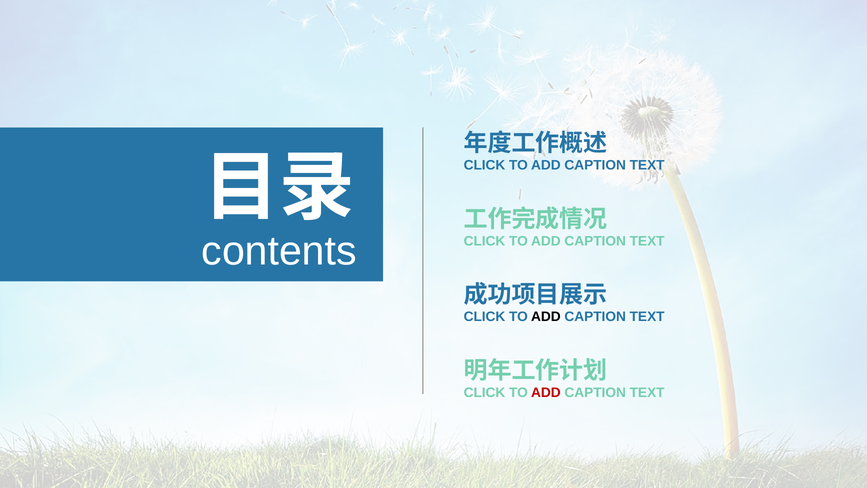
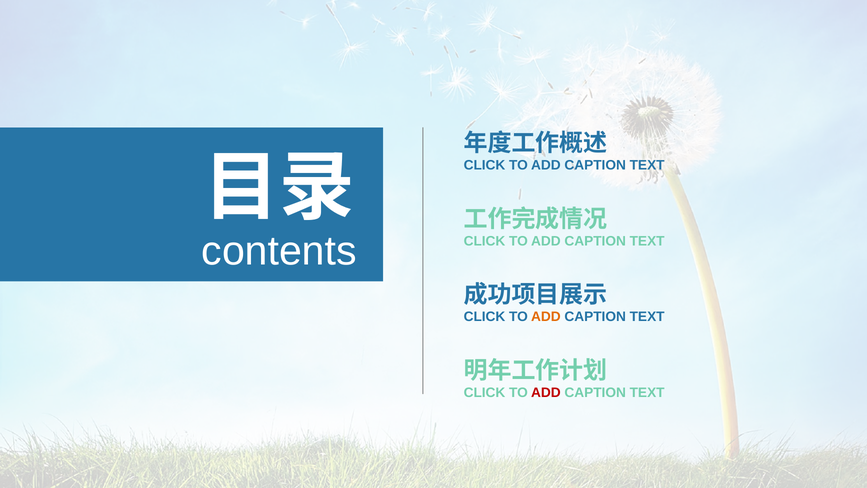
ADD at (546, 317) colour: black -> orange
